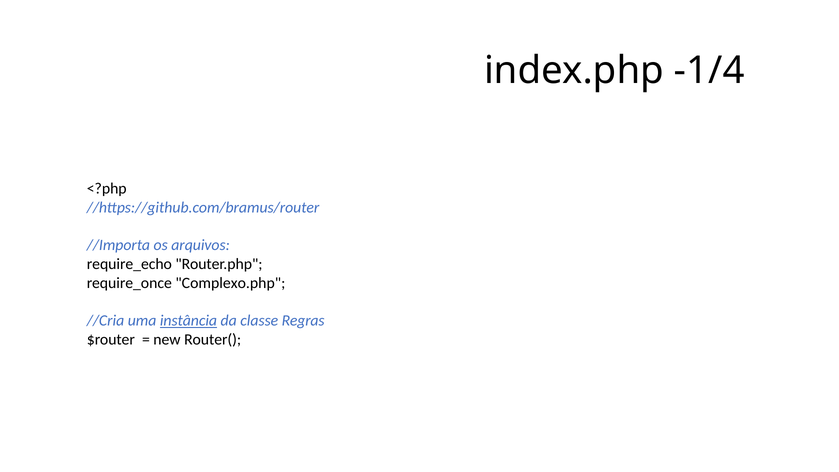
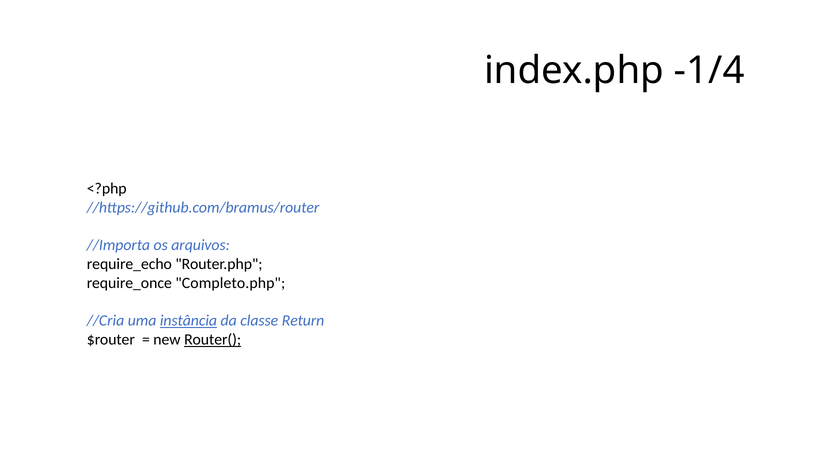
Complexo.php: Complexo.php -> Completo.php
Regras: Regras -> Return
Router( underline: none -> present
